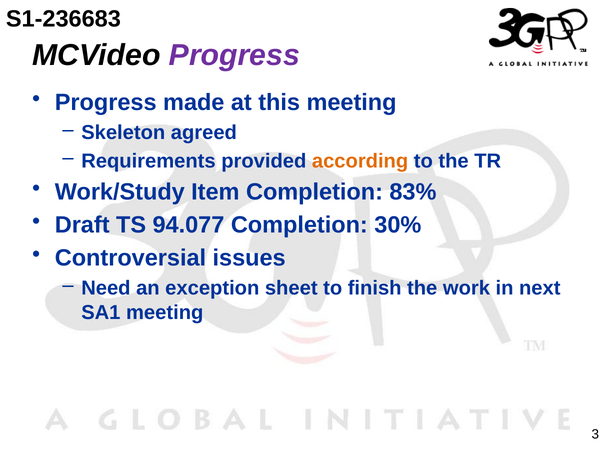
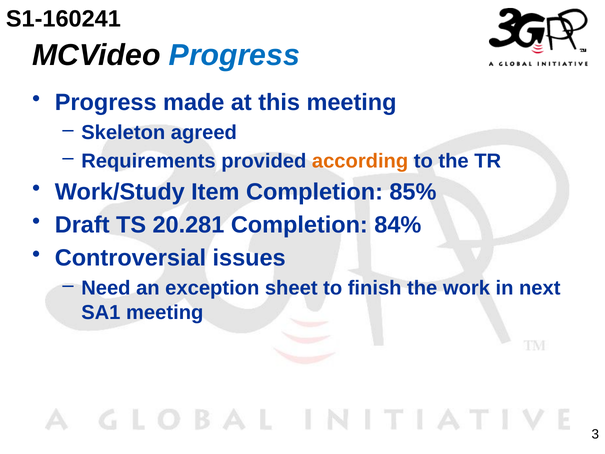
S1-236683: S1-236683 -> S1-160241
Progress at (234, 55) colour: purple -> blue
83%: 83% -> 85%
94.077: 94.077 -> 20.281
30%: 30% -> 84%
